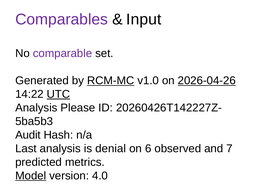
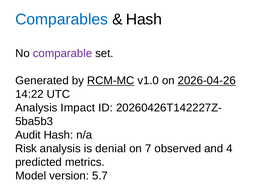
Comparables colour: purple -> blue
Input at (144, 19): Input -> Hash
UTC underline: present -> none
Please: Please -> Impact
Last: Last -> Risk
6: 6 -> 7
7: 7 -> 4
Model underline: present -> none
4.0: 4.0 -> 5.7
